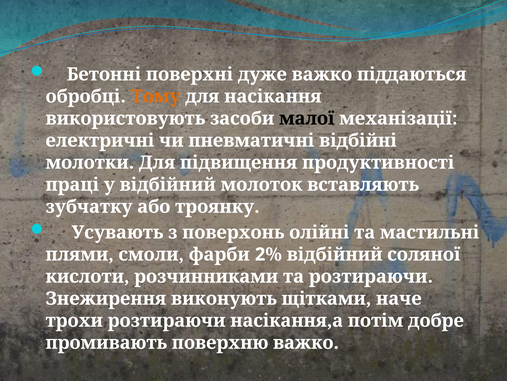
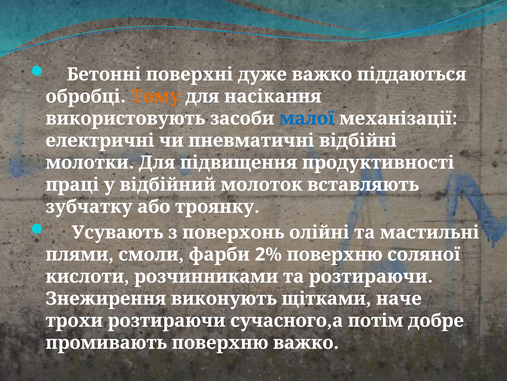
малої colour: black -> blue
відбійний at (335, 254): відбійний -> поверхню
насікання,а: насікання,а -> сучасного,а
